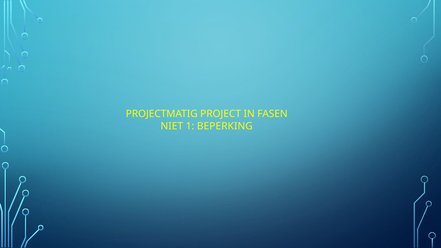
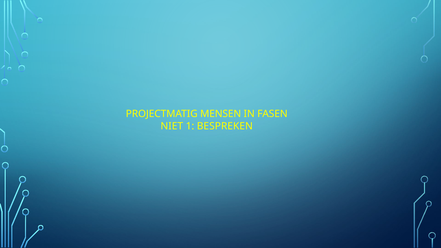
PROJECT: PROJECT -> MENSEN
BEPERKING: BEPERKING -> BESPREKEN
